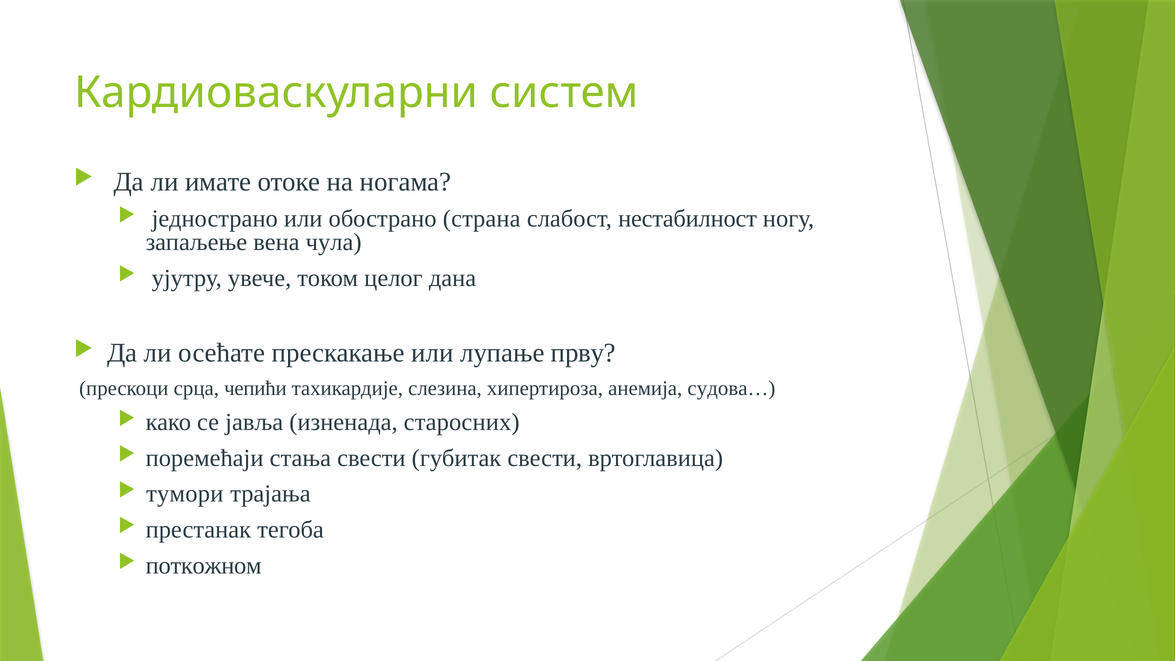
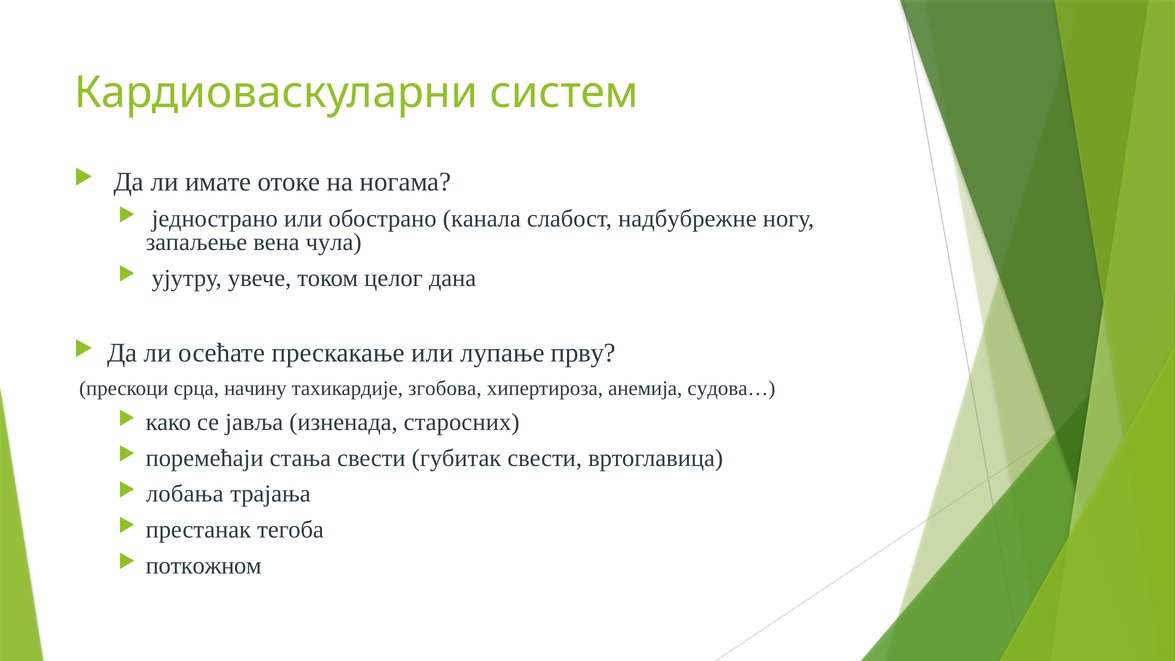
страна: страна -> канала
нестабилност: нестабилност -> надбубрежне
чепићи: чепићи -> начину
слезина: слезина -> згобова
тумори: тумори -> лобања
